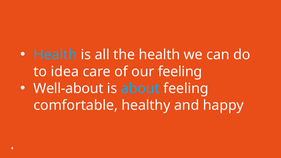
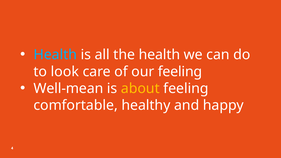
idea: idea -> look
Well-about: Well-about -> Well-mean
about colour: light blue -> yellow
